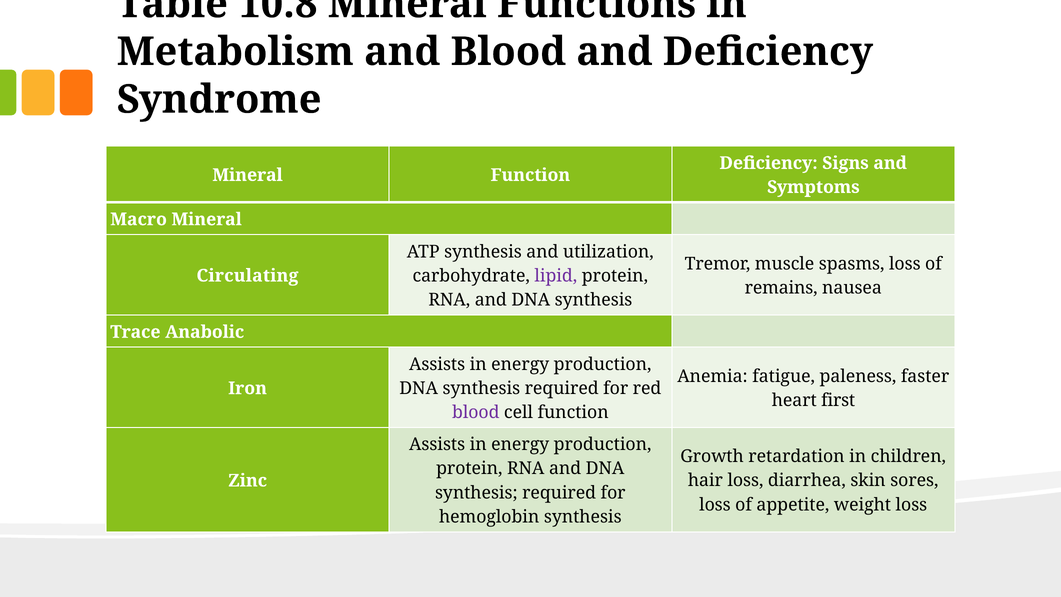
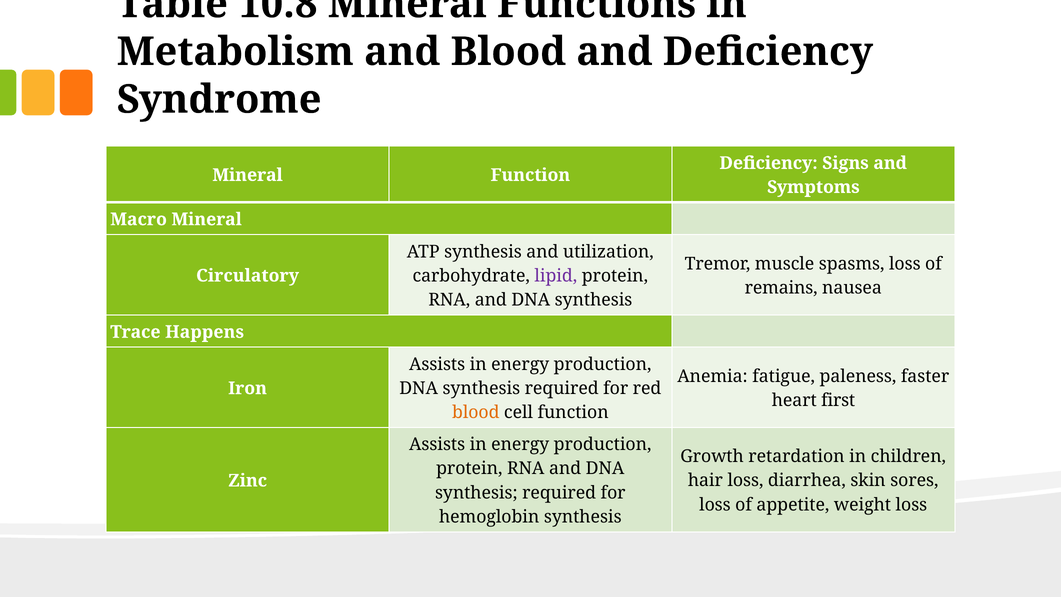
Circulating: Circulating -> Circulatory
Anabolic: Anabolic -> Happens
blood at (476, 412) colour: purple -> orange
